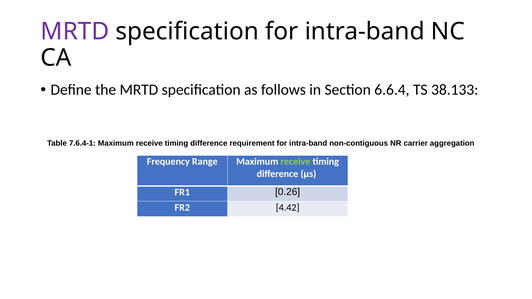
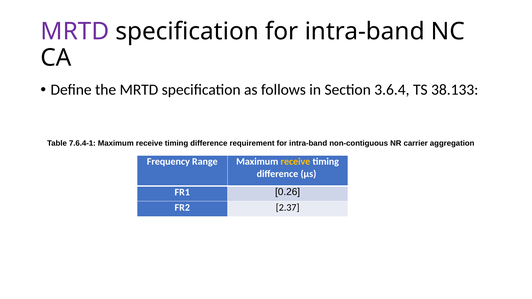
6.6.4: 6.6.4 -> 3.6.4
receive at (295, 162) colour: light green -> yellow
4.42: 4.42 -> 2.37
